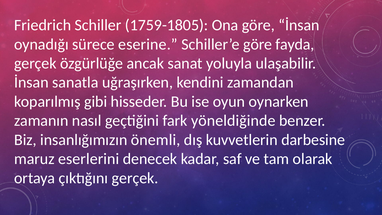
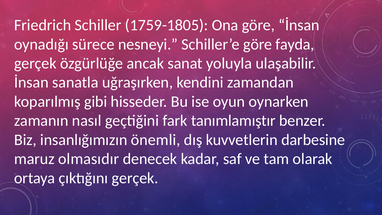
eserine: eserine -> nesneyi
yöneldiğinde: yöneldiğinde -> tanımlamıştır
eserlerini: eserlerini -> olmasıdır
